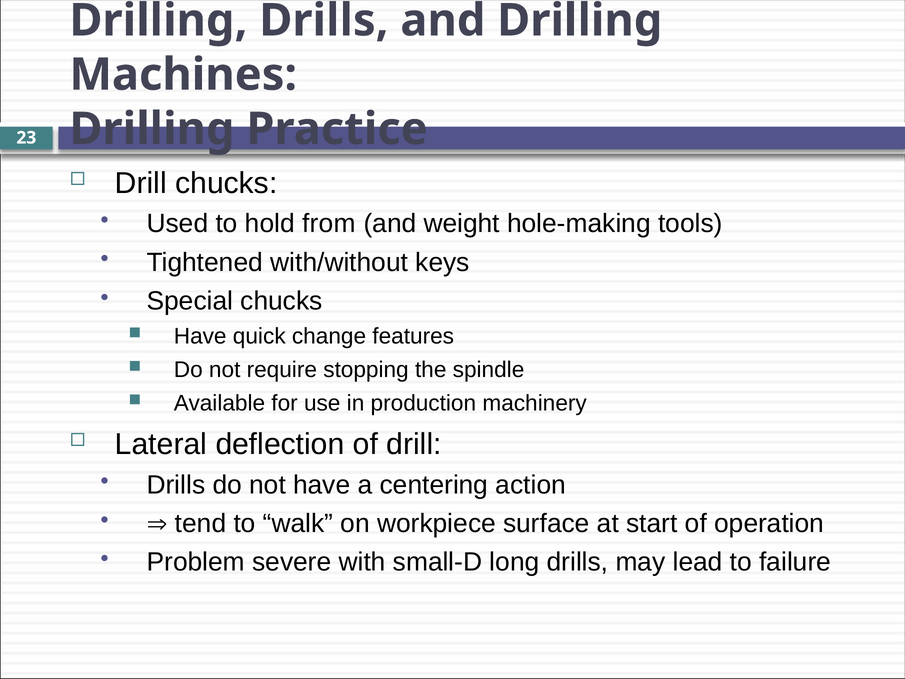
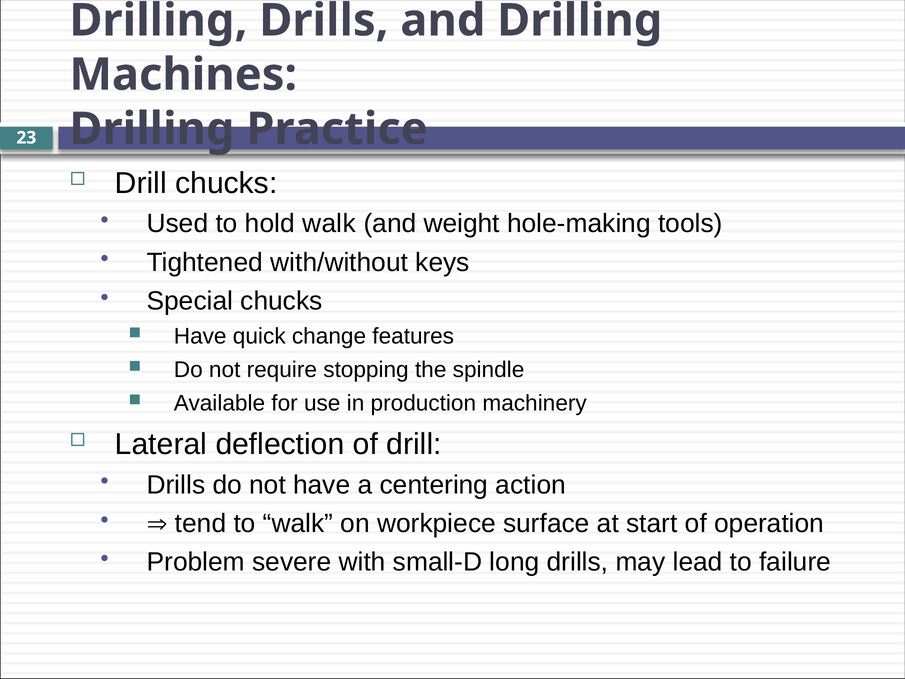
hold from: from -> walk
